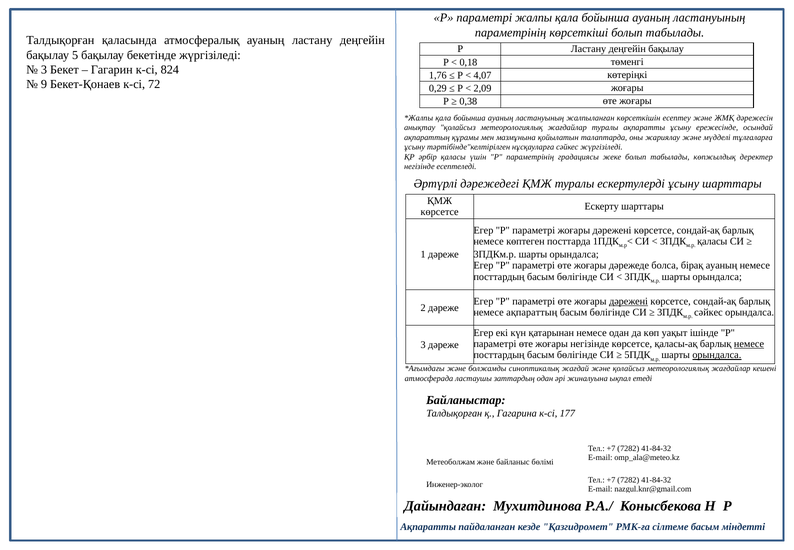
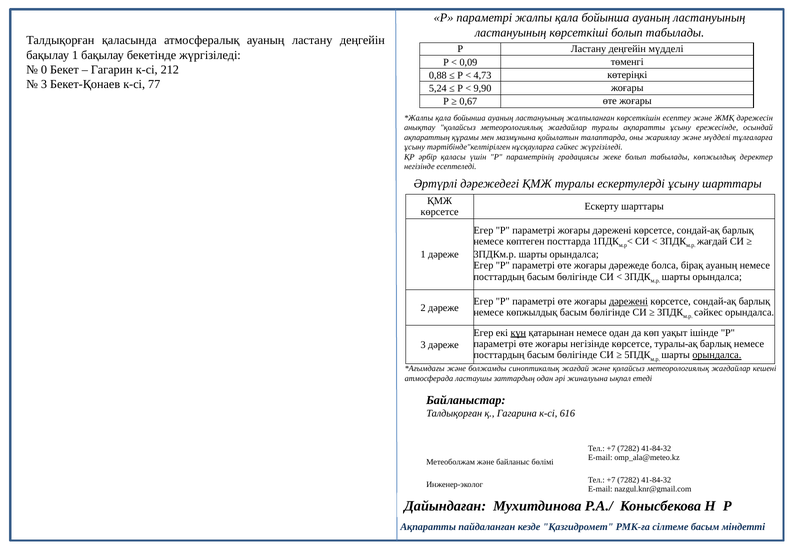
параметрінің at (511, 33): параметрінің -> ластануының
Р Ластану деңгейін бақылау: бақылау -> мүдделі
бақылау 5: 5 -> 1
0,18: 0,18 -> 0,09
3 at (44, 70): 3 -> 0
824: 824 -> 212
1,76: 1,76 -> 0,88
4,07: 4,07 -> 4,73
9 at (44, 84): 9 -> 3
72: 72 -> 77
0,29: 0,29 -> 5,24
2,09: 2,09 -> 9,90
0,38: 0,38 -> 0,67
қаласы at (712, 241): қаласы -> жағдай
немесе ақпараттың: ақпараттың -> көпжылдық
күн underline: none -> present
қаласы-ақ: қаласы-ақ -> туралы-ақ
немесе at (749, 344) underline: present -> none
177: 177 -> 616
